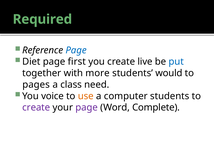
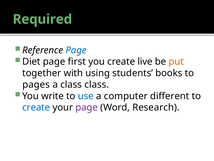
put colour: blue -> orange
more: more -> using
would: would -> books
class need: need -> class
voice: voice -> write
use colour: orange -> blue
computer students: students -> different
create at (36, 107) colour: purple -> blue
Complete: Complete -> Research
